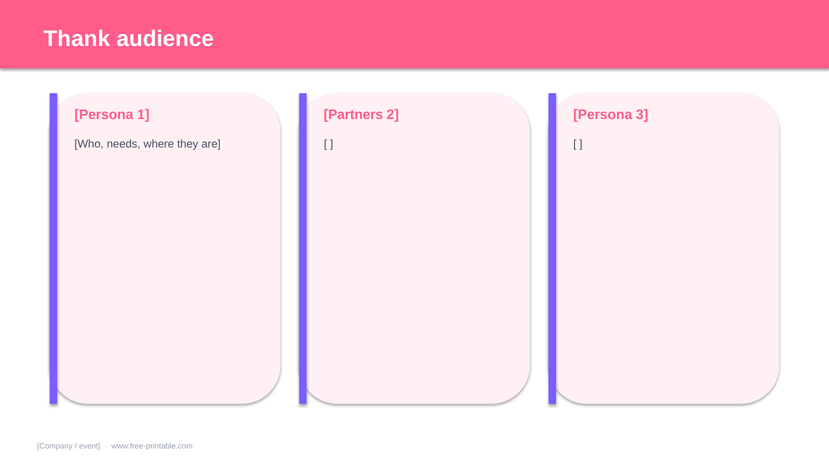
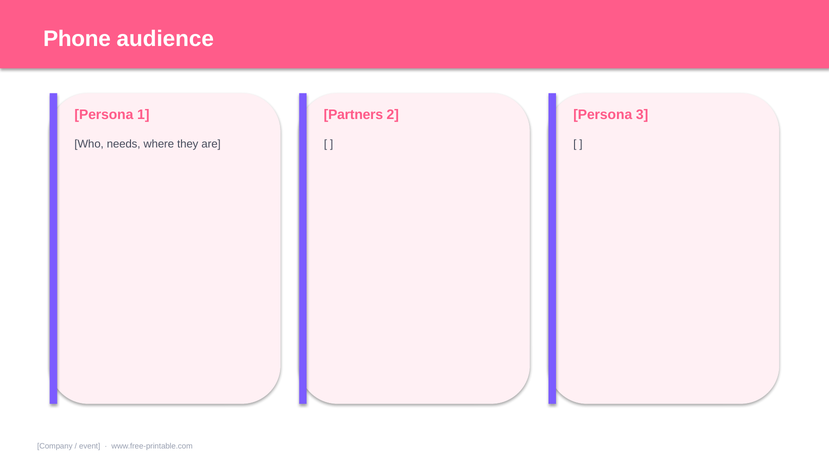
Thank: Thank -> Phone
